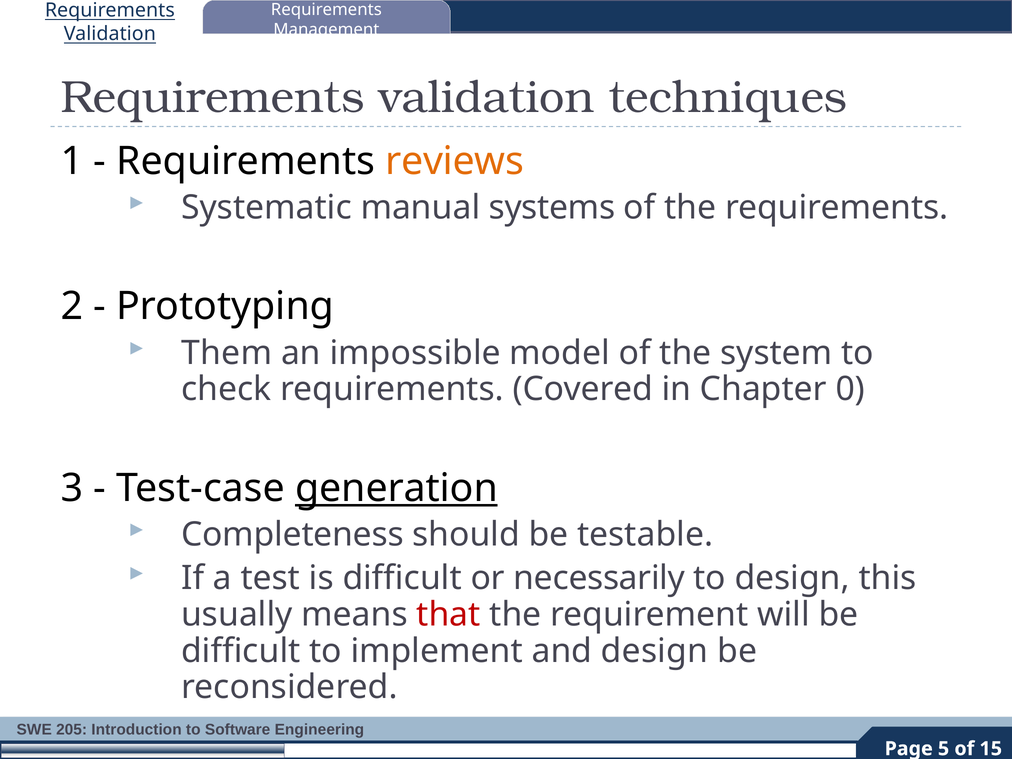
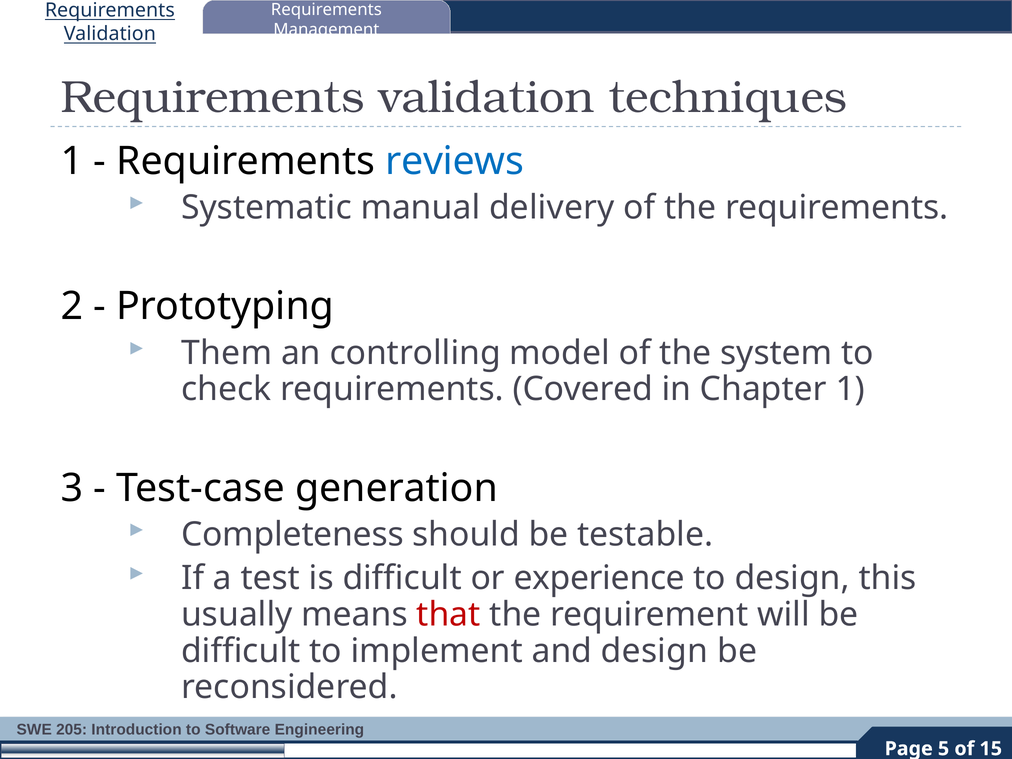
reviews colour: orange -> blue
systems: systems -> delivery
impossible: impossible -> controlling
Chapter 0: 0 -> 1
generation underline: present -> none
necessarily: necessarily -> experience
